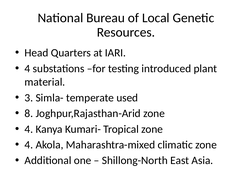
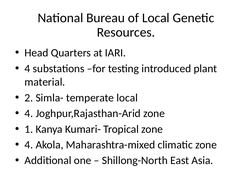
3: 3 -> 2
temperate used: used -> local
8 at (29, 113): 8 -> 4
4 at (29, 129): 4 -> 1
